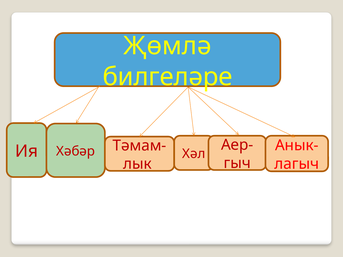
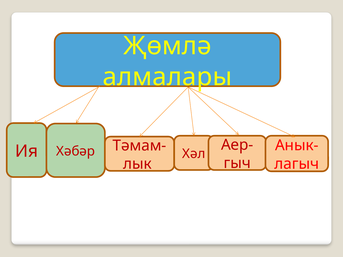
билгеләре: билгеләре -> алмалары
